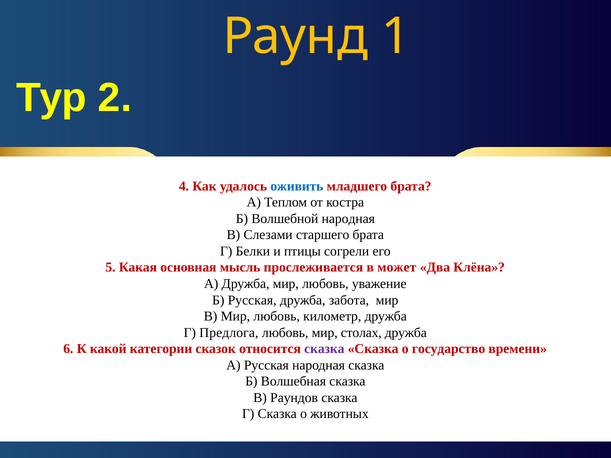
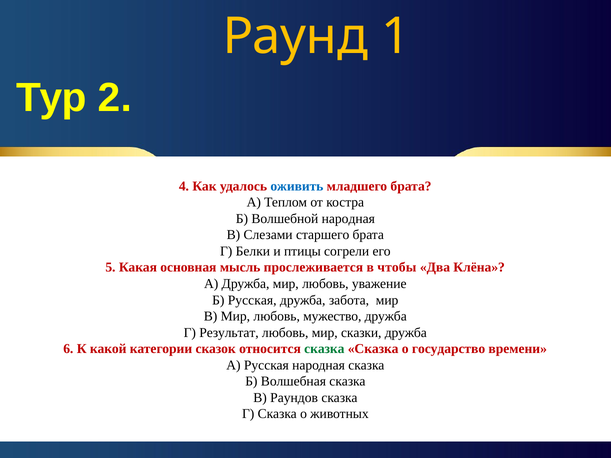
может: может -> чтобы
километр: километр -> мужество
Предлога: Предлога -> Результат
столах: столах -> сказки
сказка at (324, 349) colour: purple -> green
